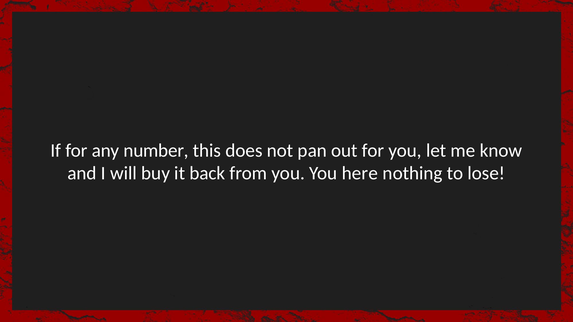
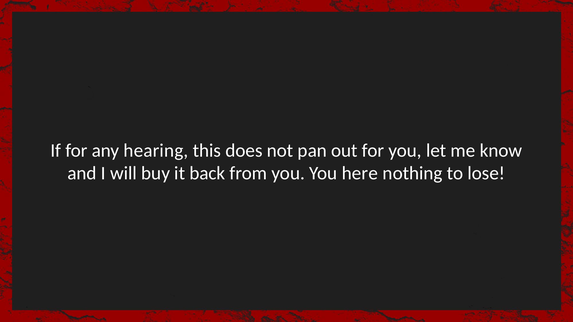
number: number -> hearing
